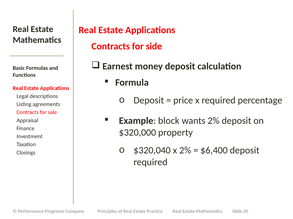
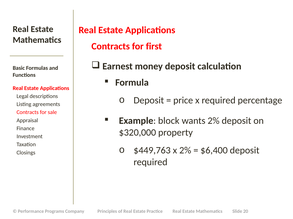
side: side -> first
$320,040: $320,040 -> $449,763
